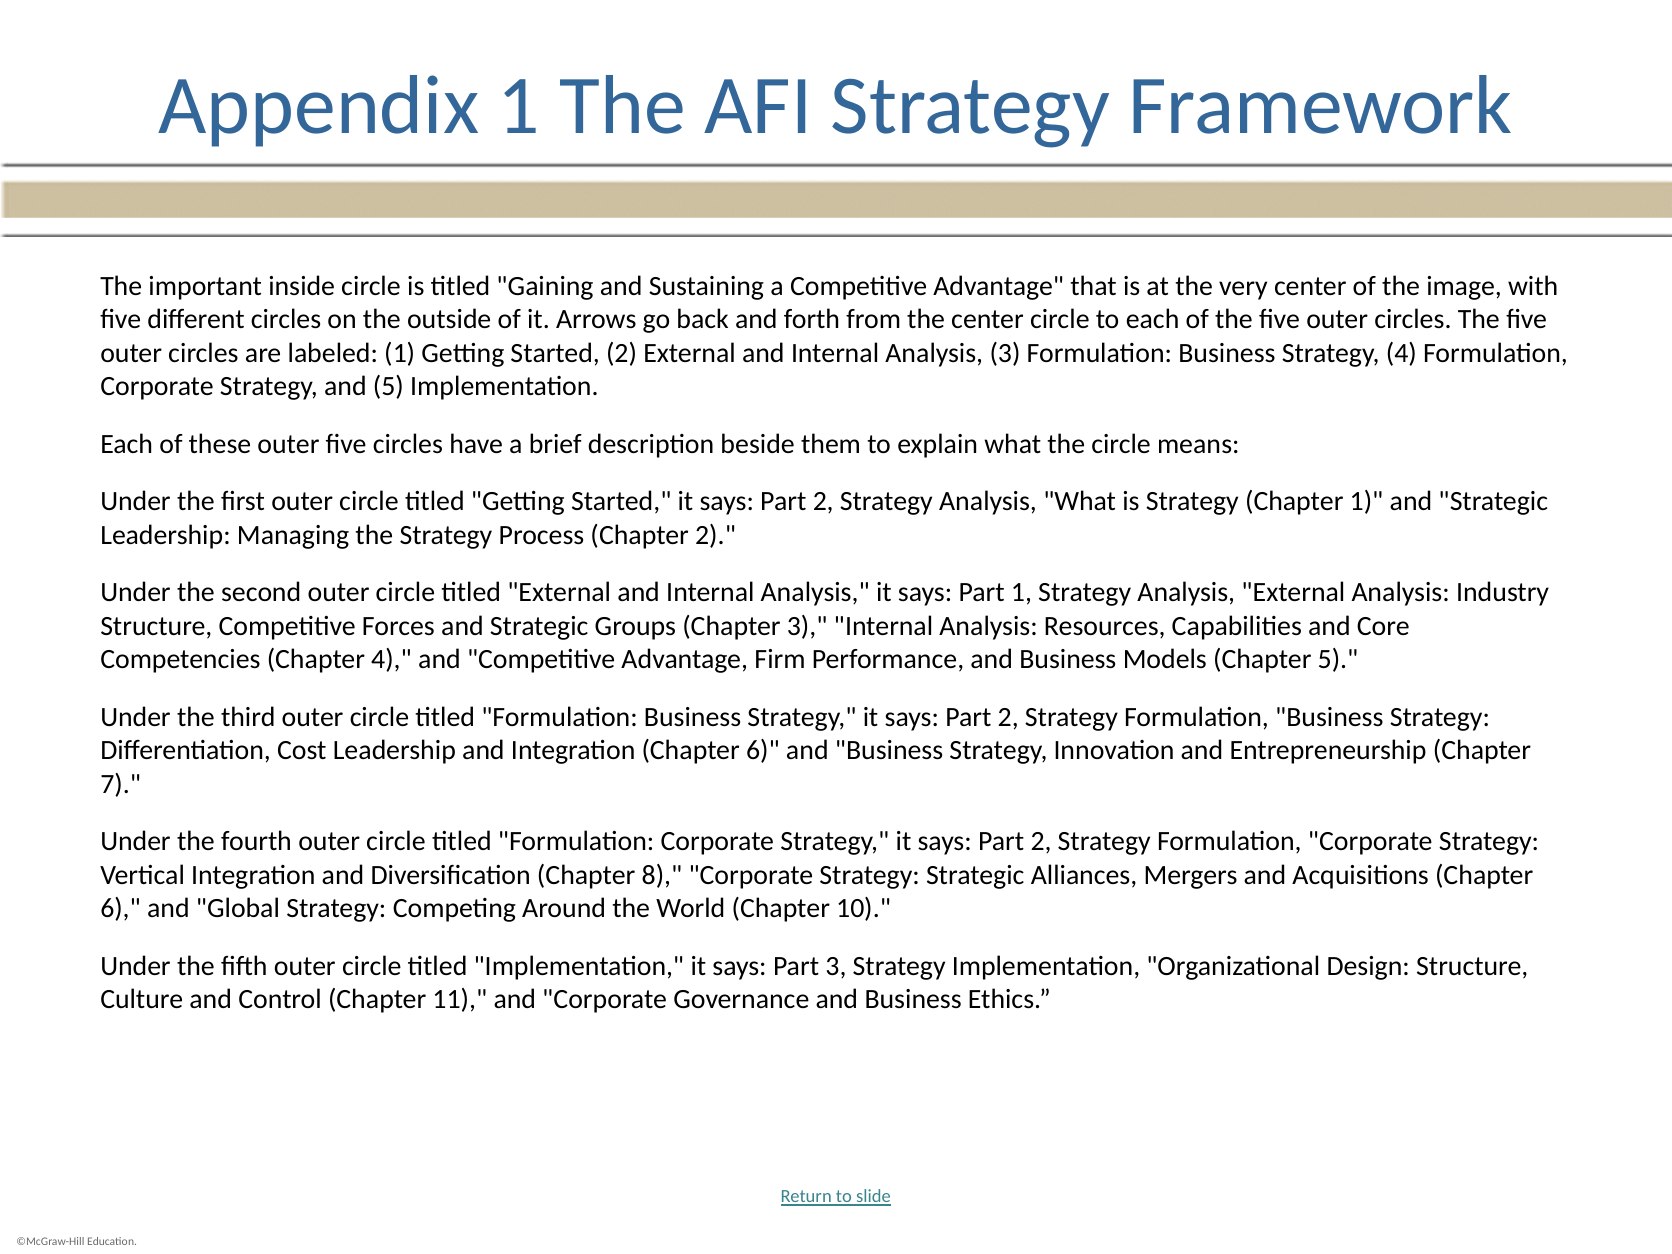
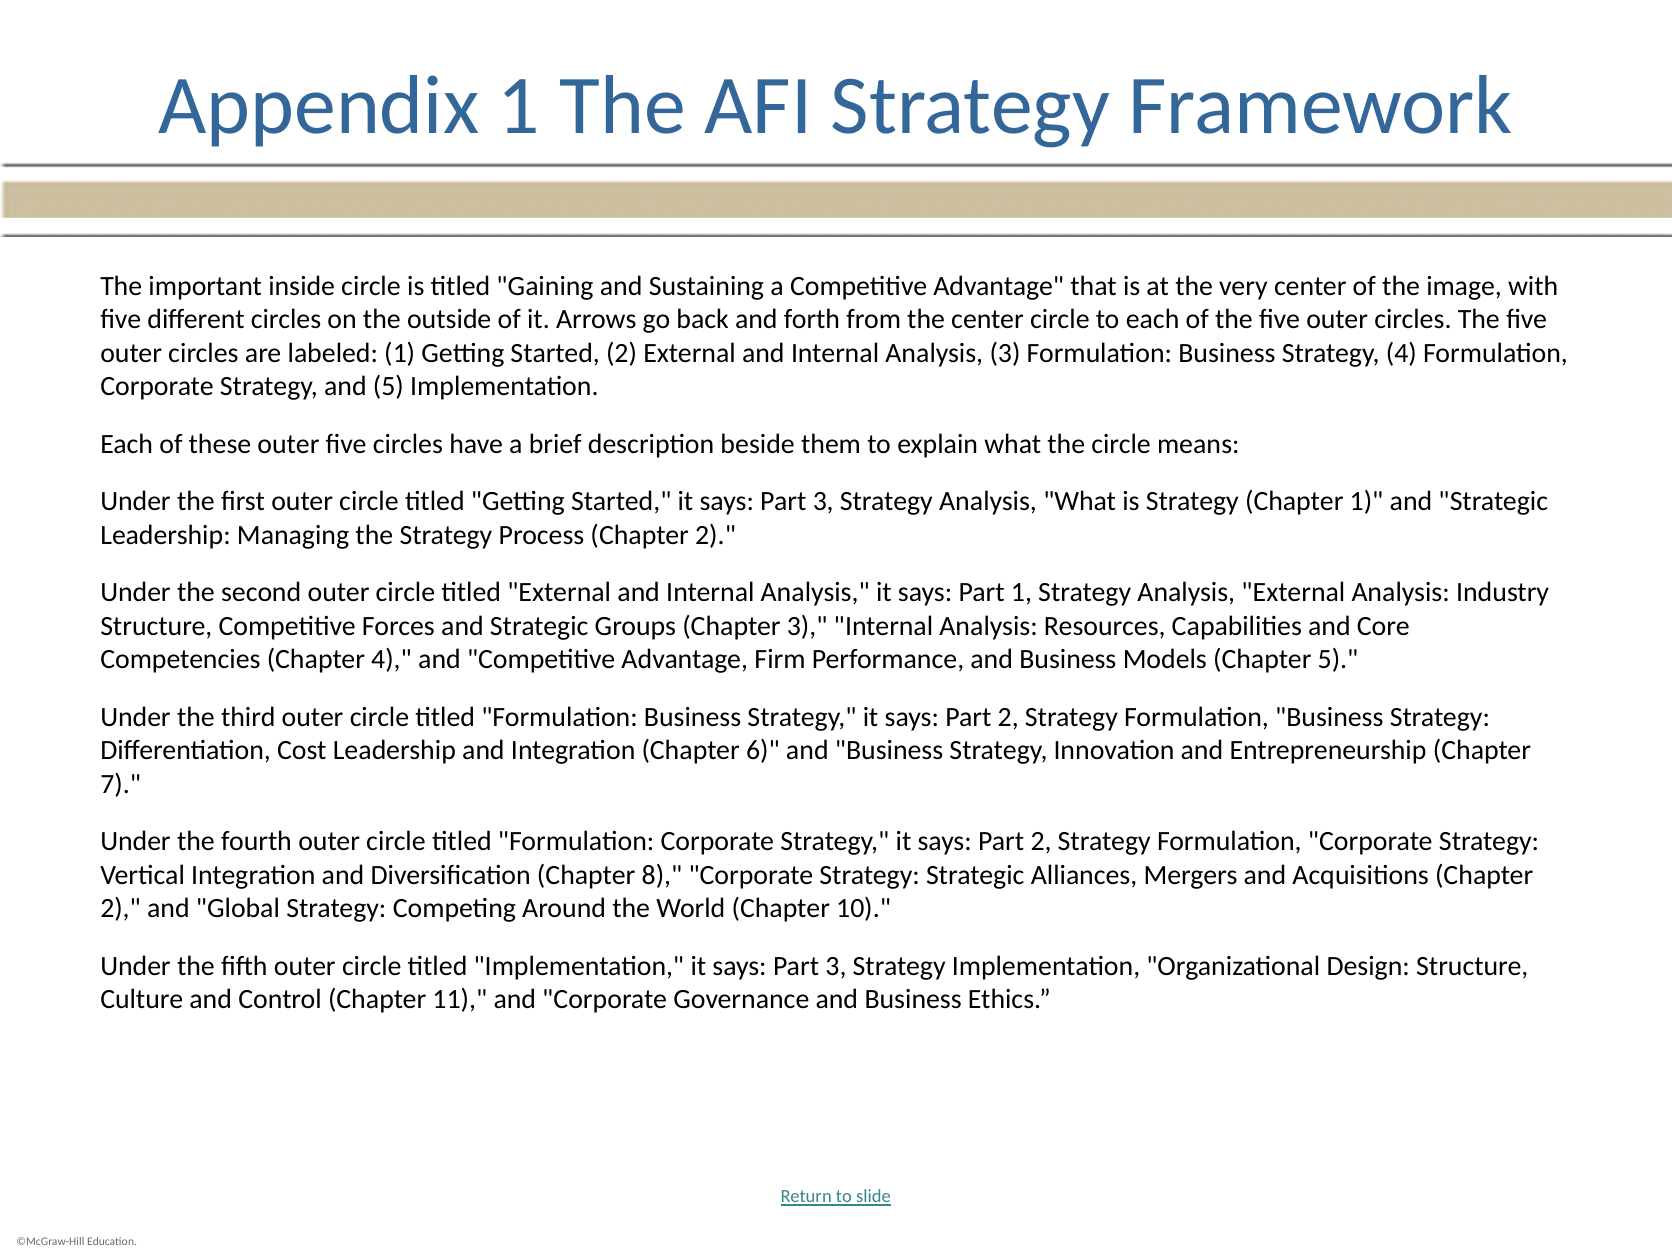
2 at (823, 502): 2 -> 3
6 at (121, 909): 6 -> 2
